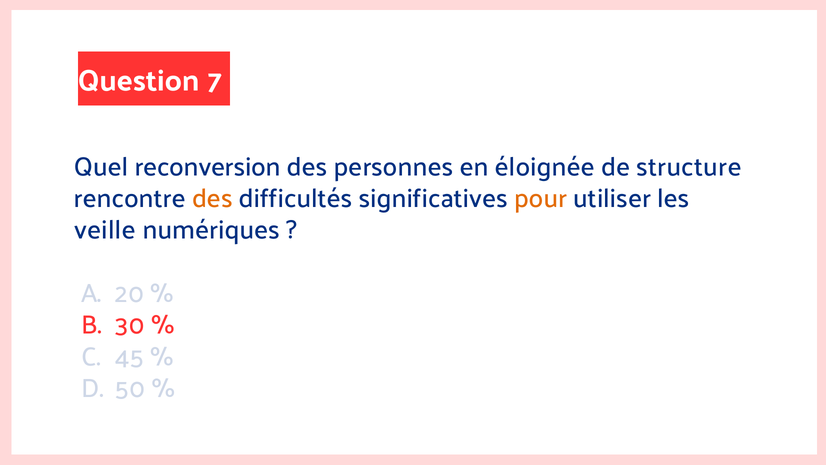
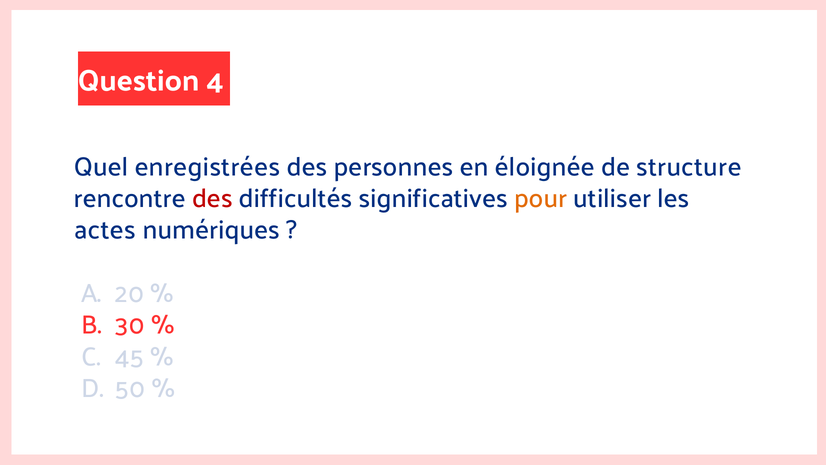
7: 7 -> 4
reconversion: reconversion -> enregistrées
des at (212, 198) colour: orange -> red
veille: veille -> actes
